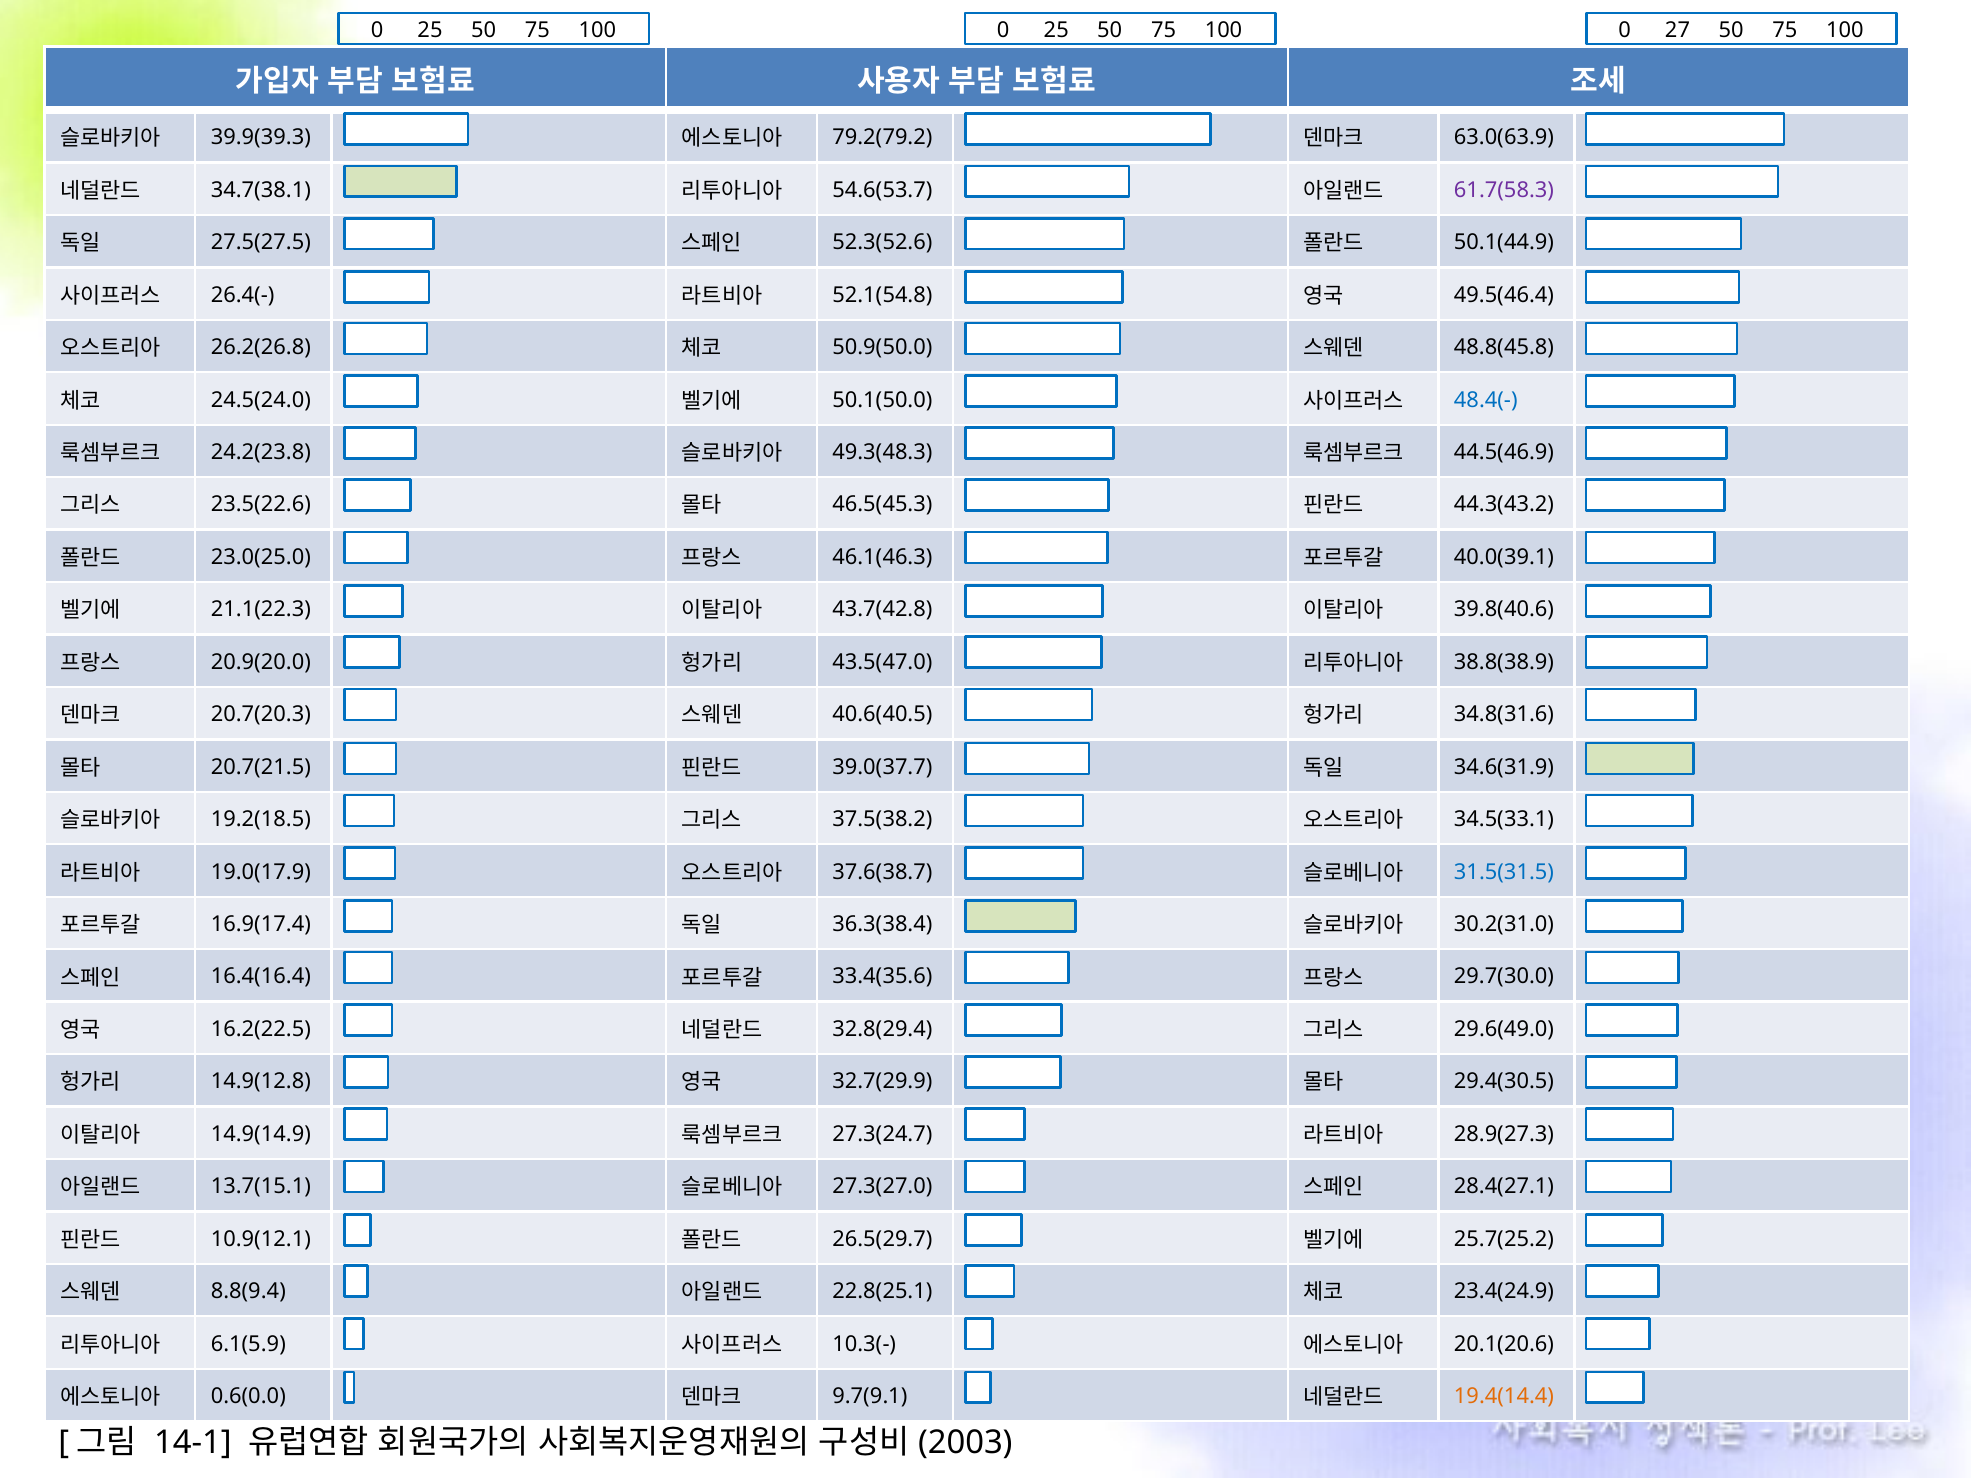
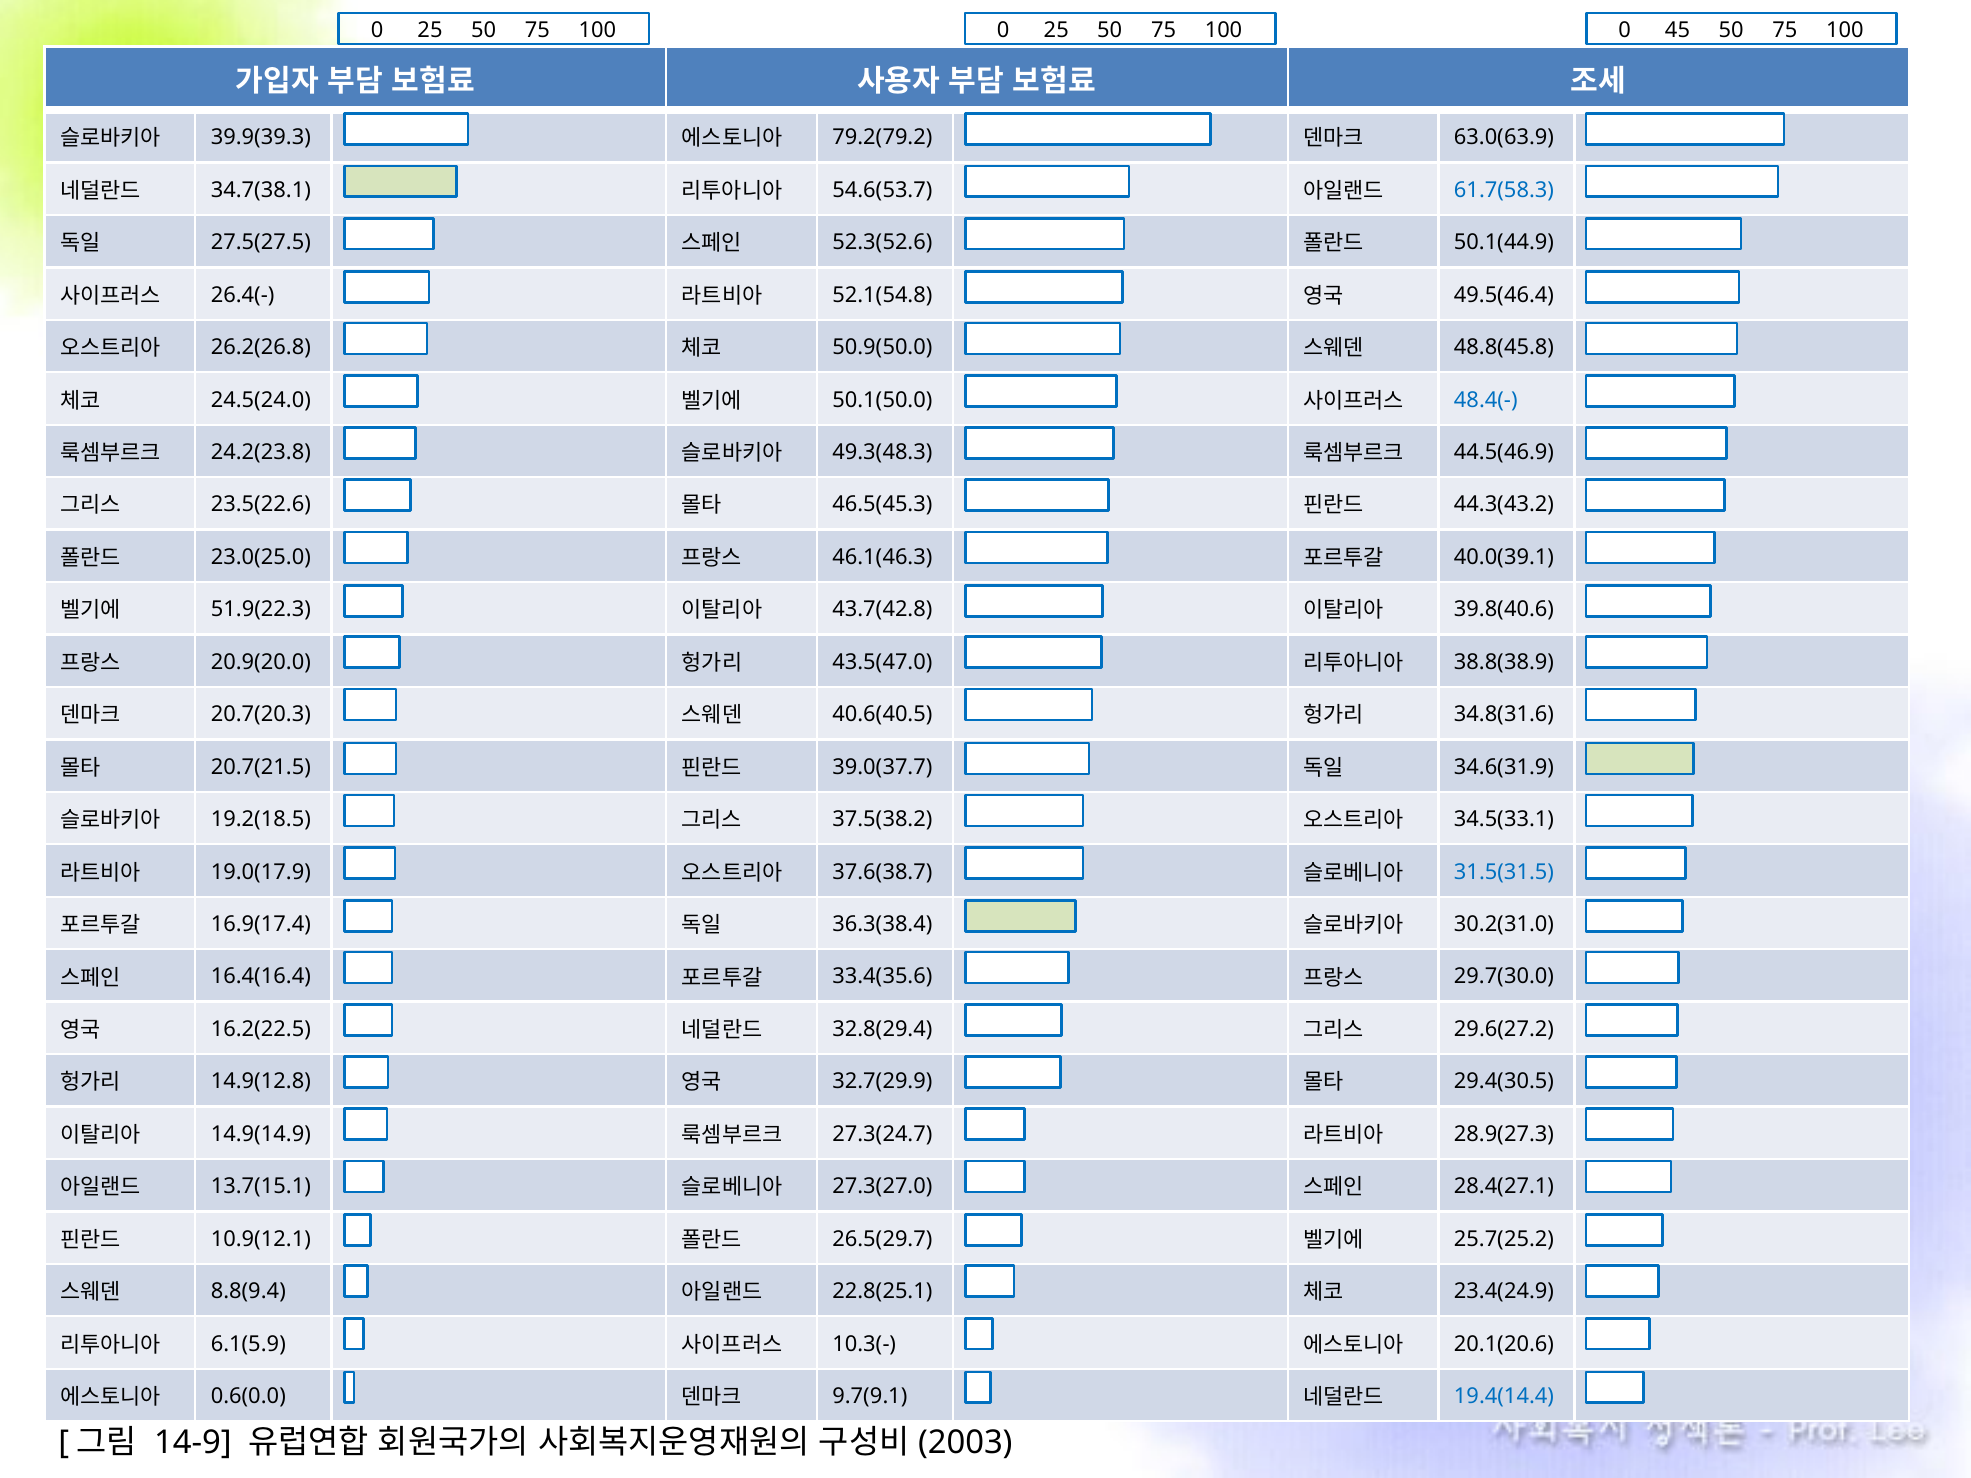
27: 27 -> 45
61.7(58.3 colour: purple -> blue
21.1(22.3: 21.1(22.3 -> 51.9(22.3
29.6(49.0: 29.6(49.0 -> 29.6(27.2
19.4(14.4 colour: orange -> blue
14-1: 14-1 -> 14-9
